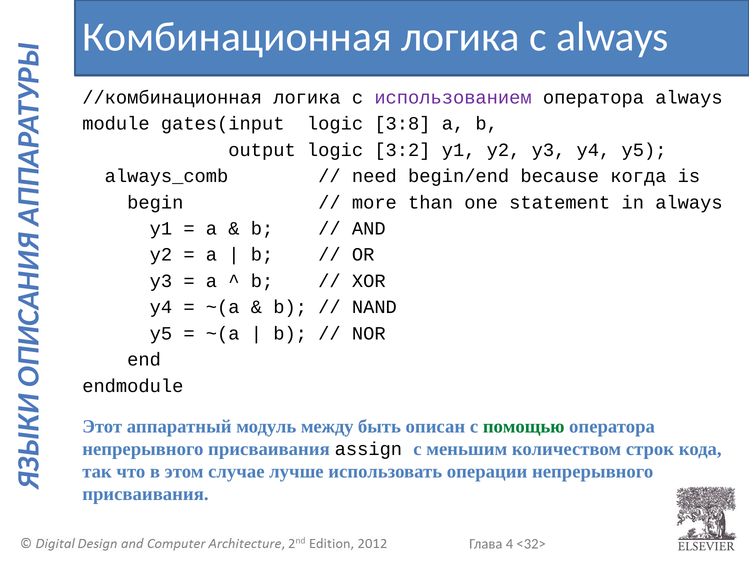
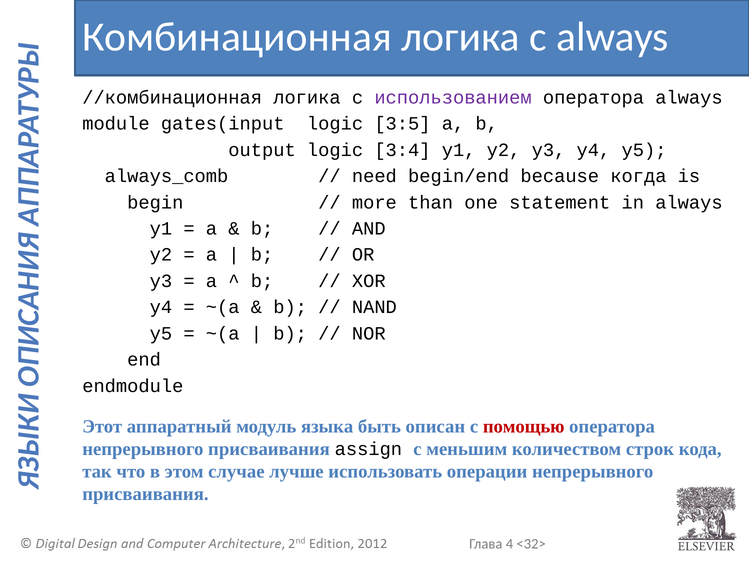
3:8: 3:8 -> 3:5
3:2: 3:2 -> 3:4
между: между -> языка
помощью colour: green -> red
